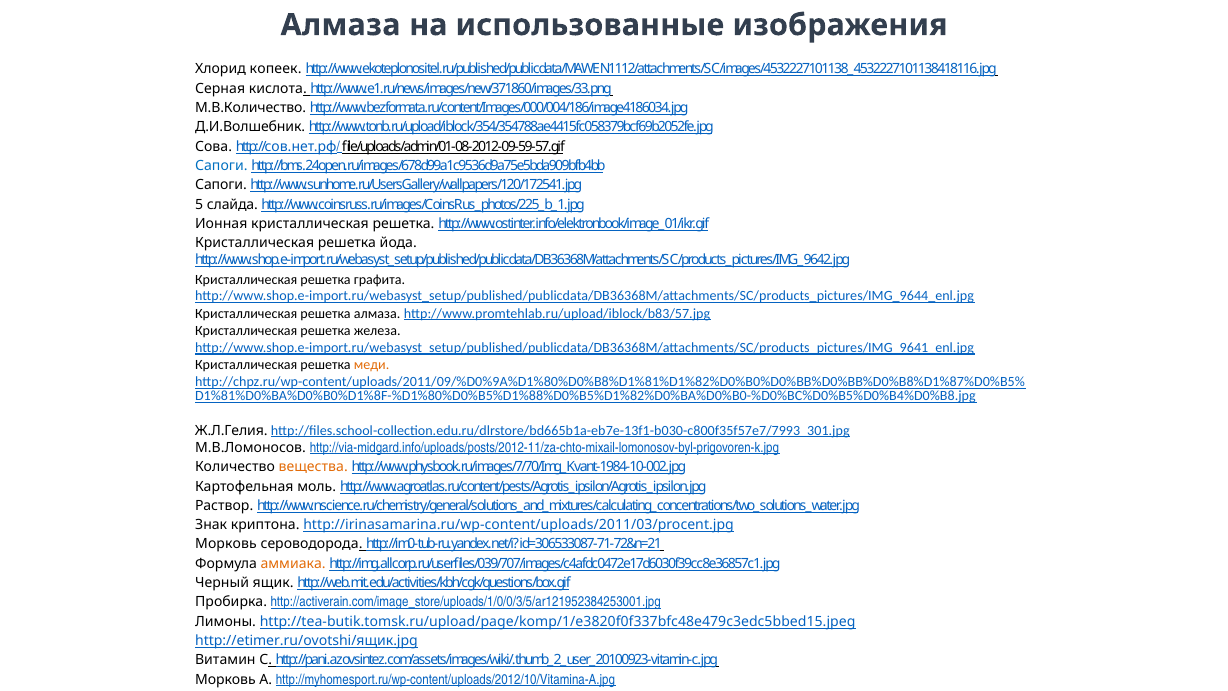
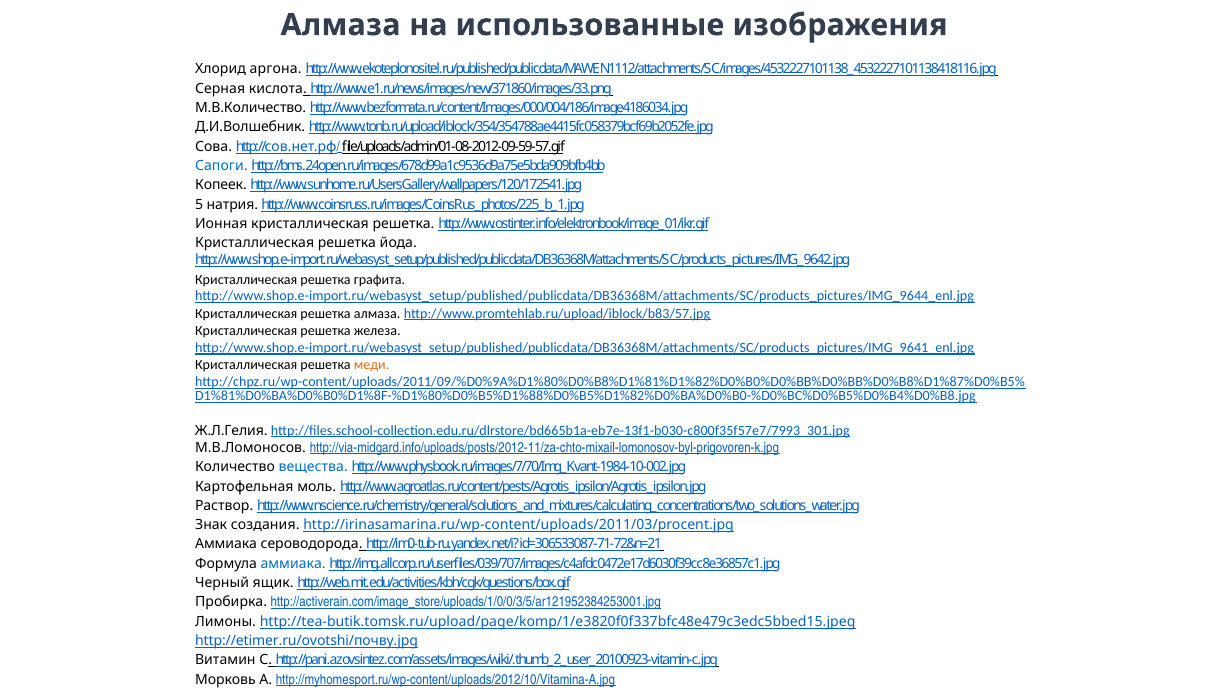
копеек: копеек -> аргона
Сапоги at (221, 185): Сапоги -> Копеек
слайда: слайда -> натрия
вещества colour: orange -> blue
криптона: криптона -> создания
Морковь at (226, 544): Морковь -> Аммиака
аммиака at (293, 563) colour: orange -> blue
http://etimer.ru/ovotshi/ящик.jpg: http://etimer.ru/ovotshi/ящик.jpg -> http://etimer.ru/ovotshi/почву.jpg
